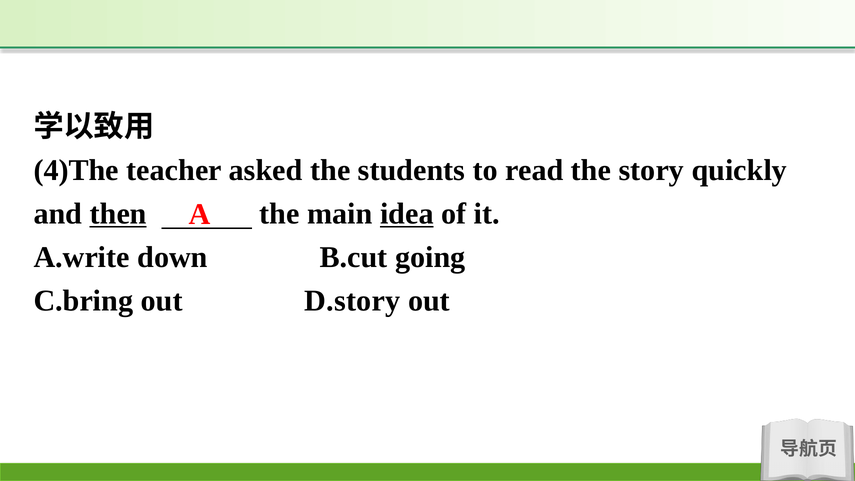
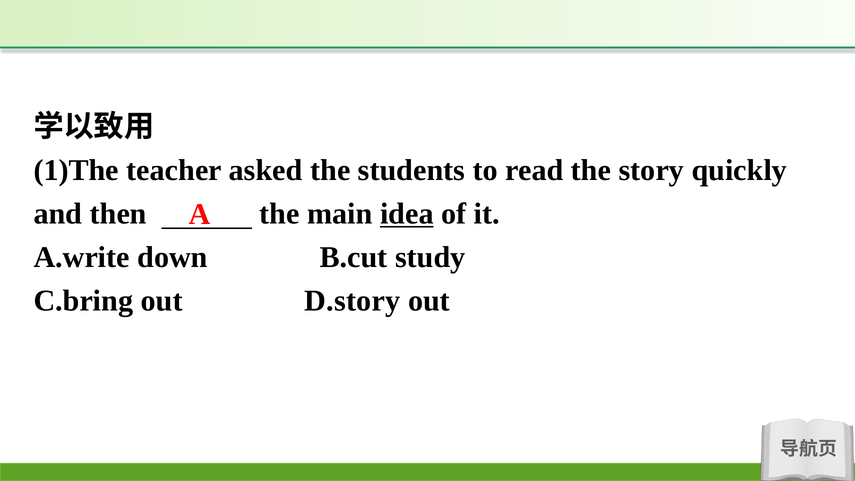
4)The: 4)The -> 1)The
then underline: present -> none
going: going -> study
